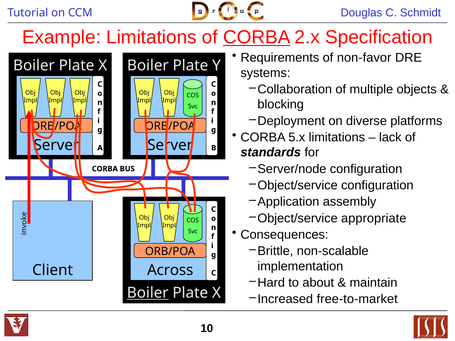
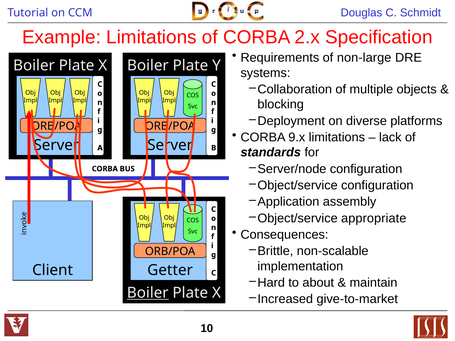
CORBA at (257, 37) underline: present -> none
non-favor: non-favor -> non-large
5.x: 5.x -> 9.x
Across: Across -> Getter
free-to-market: free-to-market -> give-to-market
